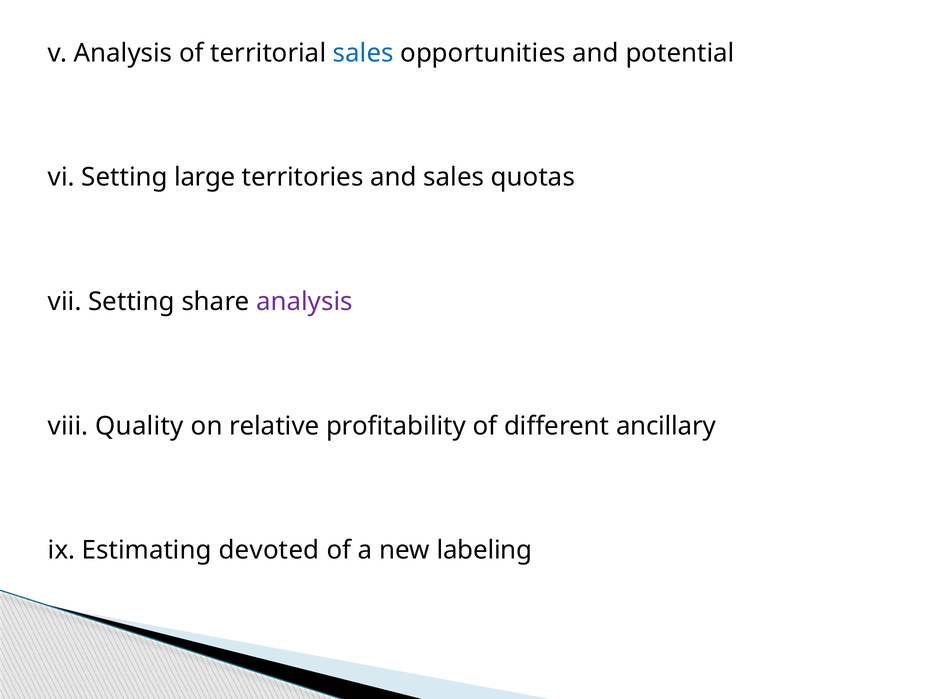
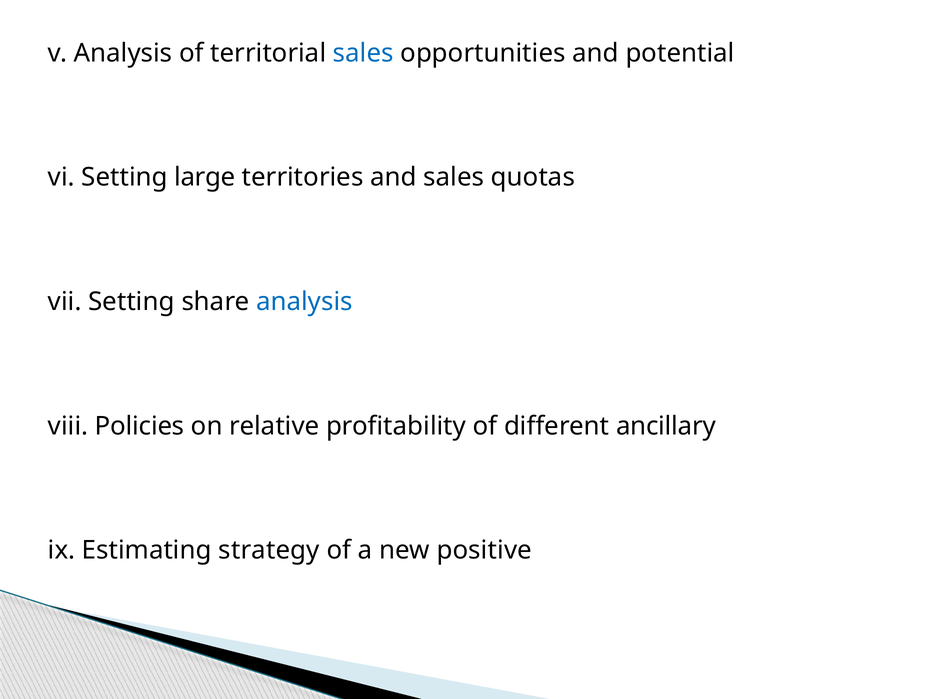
analysis at (304, 302) colour: purple -> blue
Quality: Quality -> Policies
devoted: devoted -> strategy
labeling: labeling -> positive
